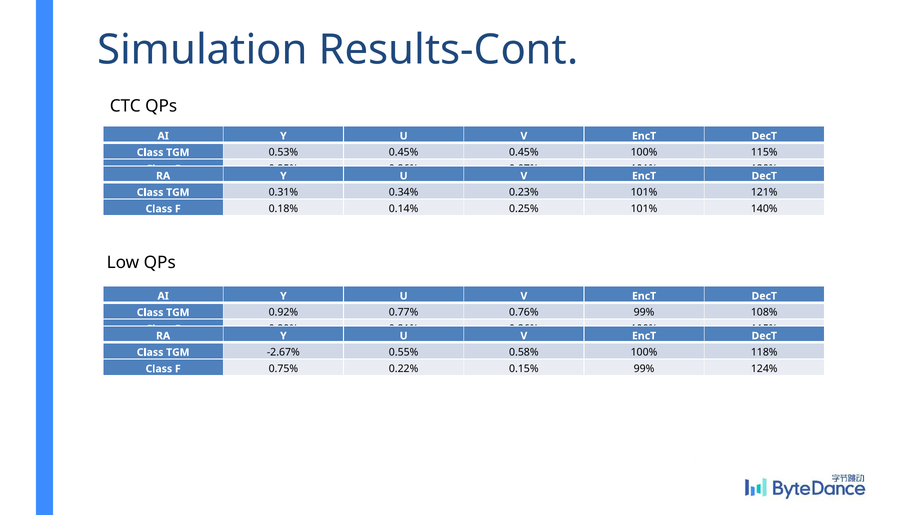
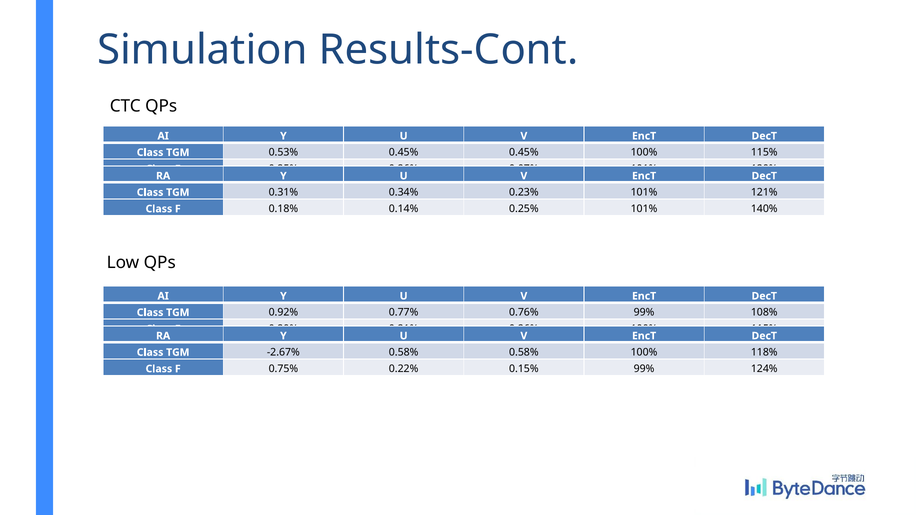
-2.67% 0.55%: 0.55% -> 0.58%
